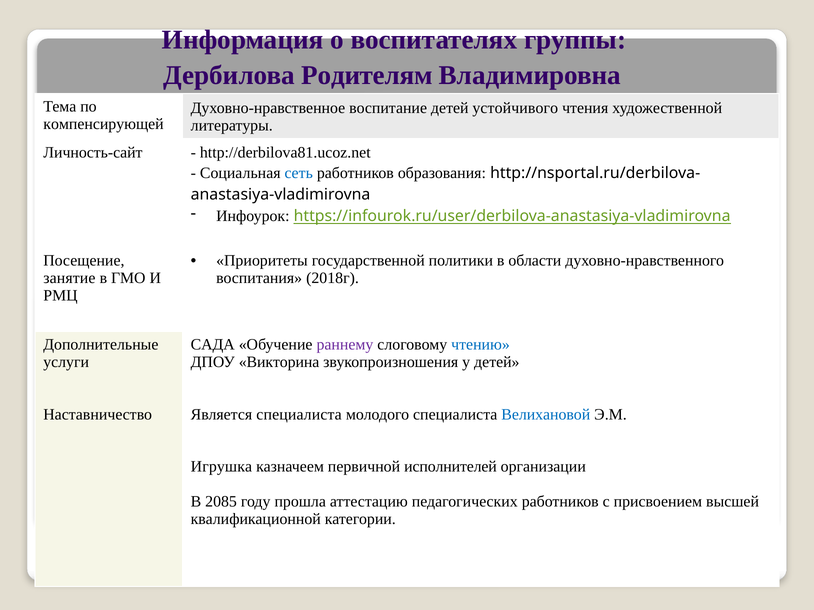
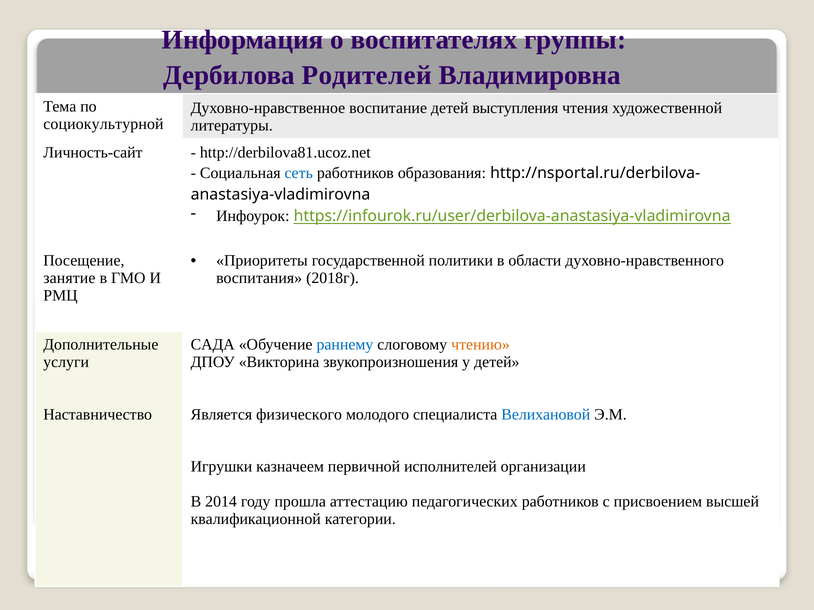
Родителям: Родителям -> Родителей
устойчивого: устойчивого -> выступления
компенсирующей: компенсирующей -> социокультурной
раннему colour: purple -> blue
чтению colour: blue -> orange
Является специалиста: специалиста -> физического
Игрушка: Игрушка -> Игрушки
2085: 2085 -> 2014
